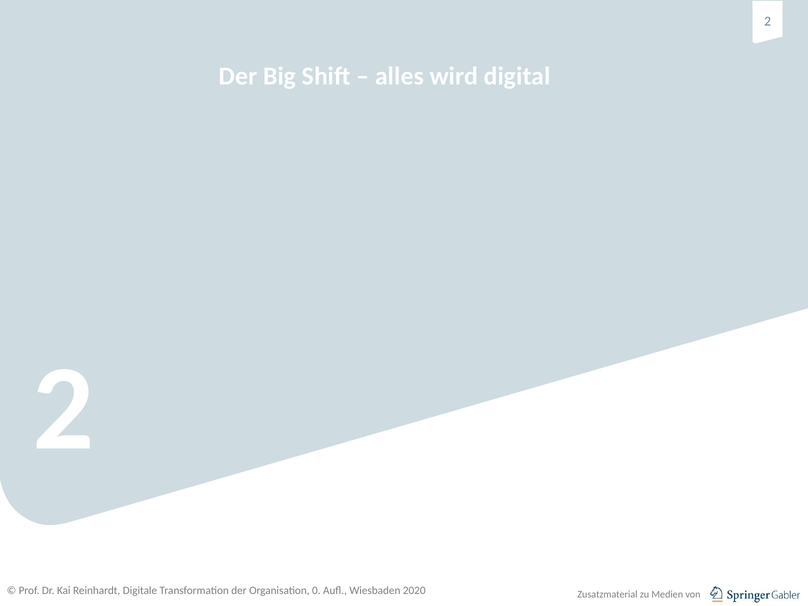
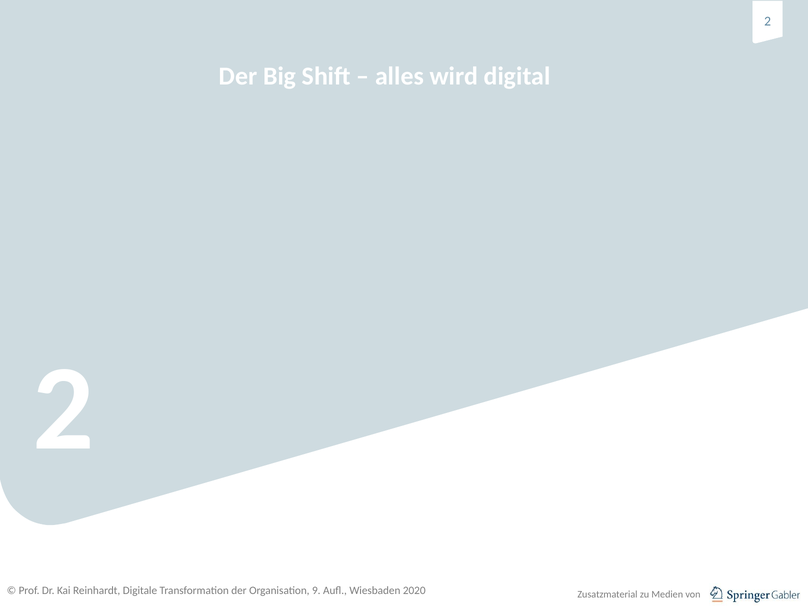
0: 0 -> 9
